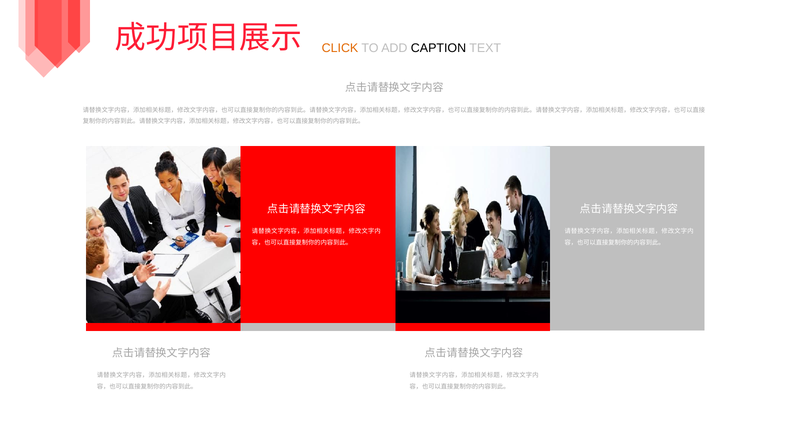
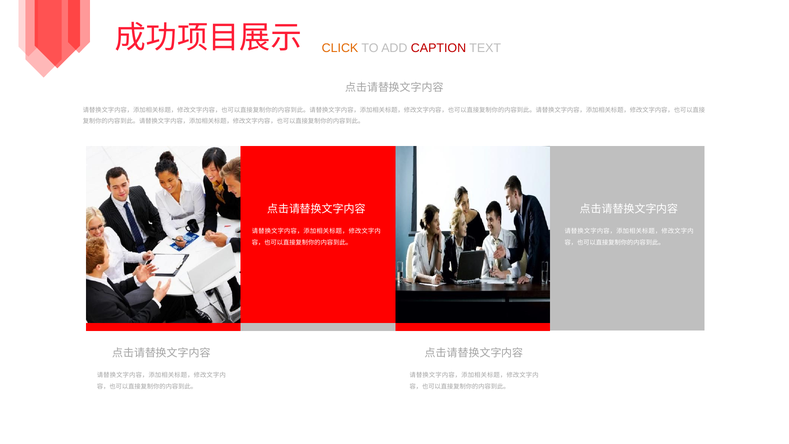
CAPTION colour: black -> red
